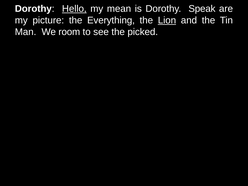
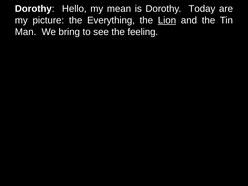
Hello underline: present -> none
Speak: Speak -> Today
room: room -> bring
picked: picked -> feeling
